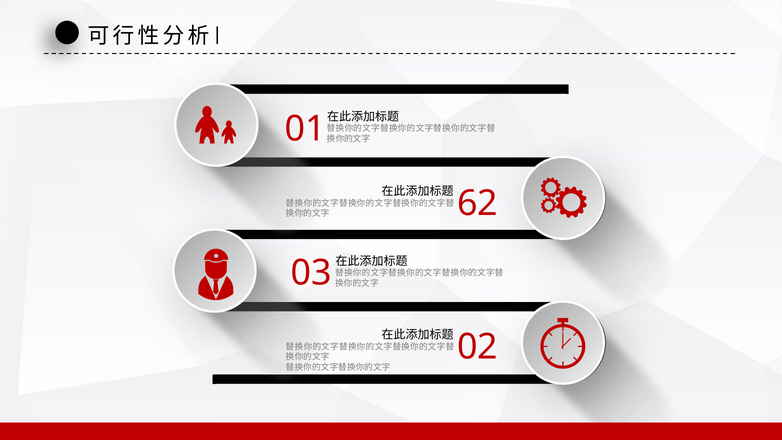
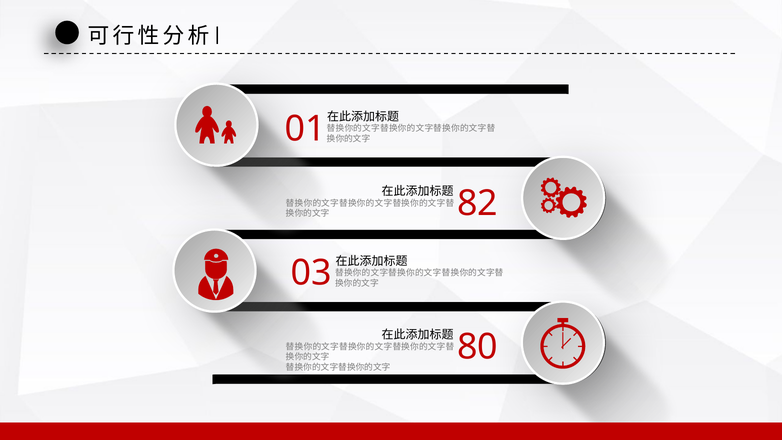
62: 62 -> 82
02: 02 -> 80
